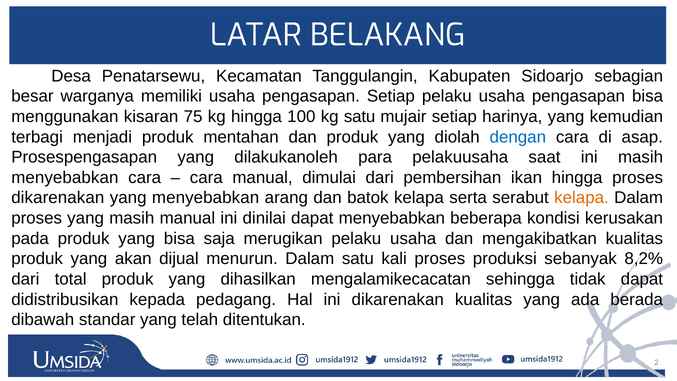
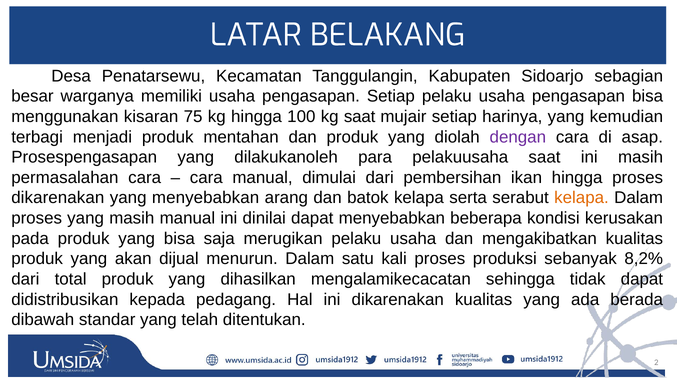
kg satu: satu -> saat
dengan colour: blue -> purple
menyebabkan at (65, 177): menyebabkan -> permasalahan
